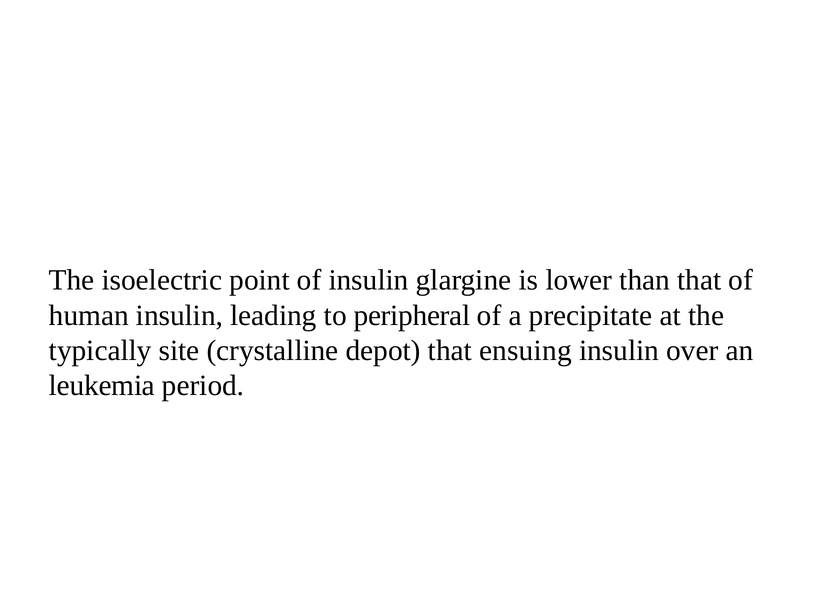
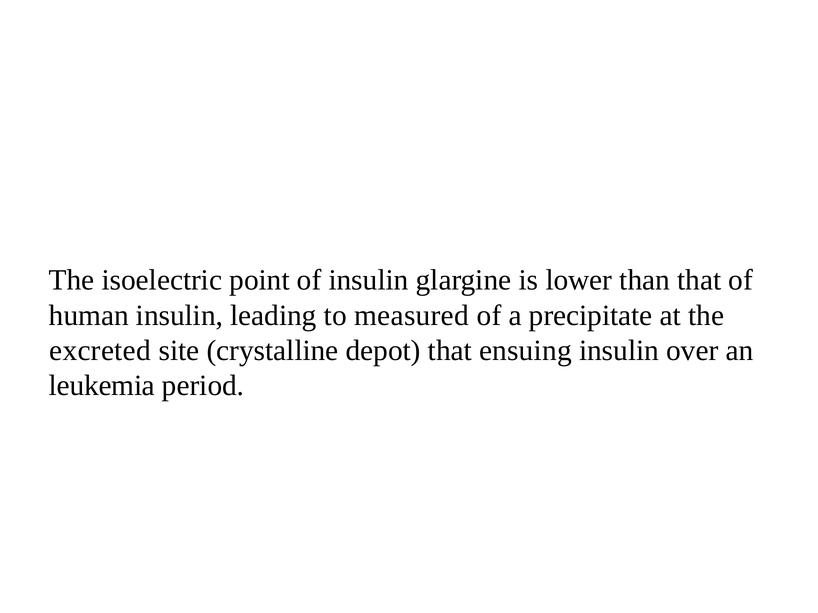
peripheral: peripheral -> measured
typically: typically -> excreted
